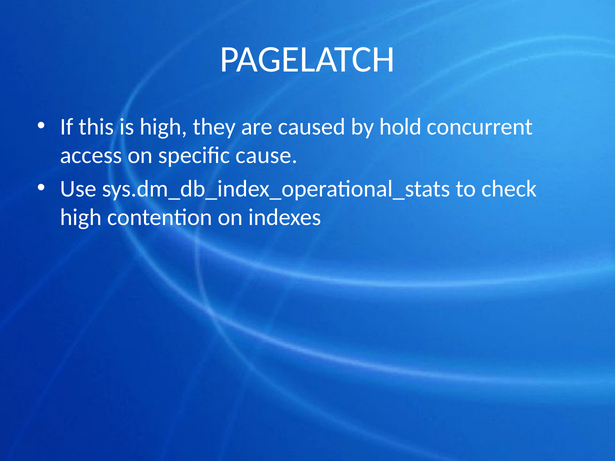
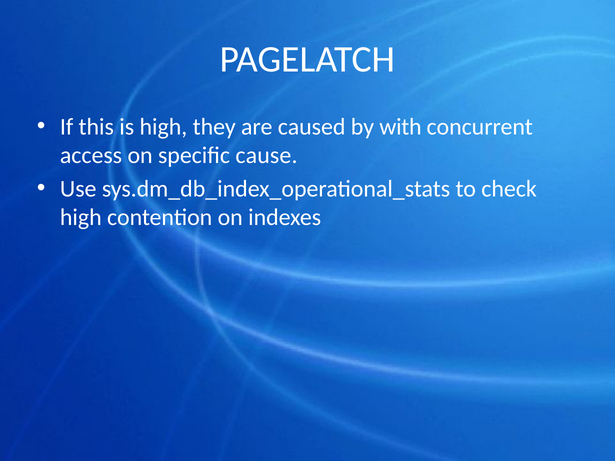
hold: hold -> with
